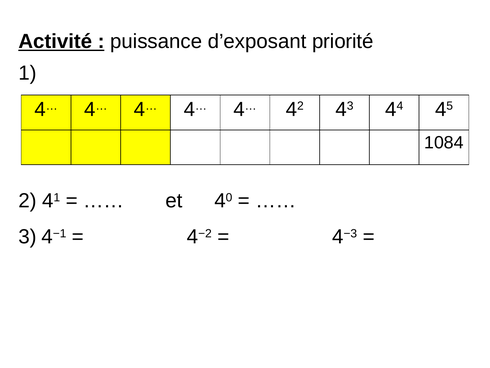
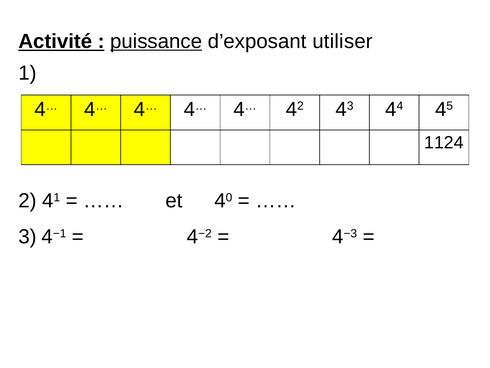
puissance underline: none -> present
priorité: priorité -> utiliser
1084: 1084 -> 1124
